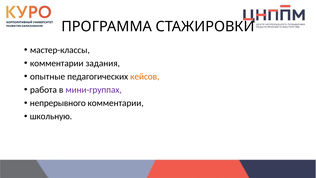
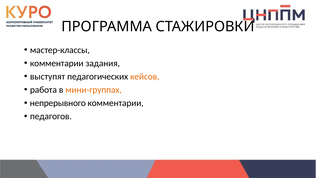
опытные: опытные -> выступят
мини-группах colour: purple -> orange
школьную: школьную -> педагогов
